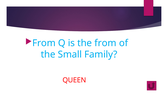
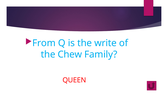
the from: from -> write
Small: Small -> Chew
